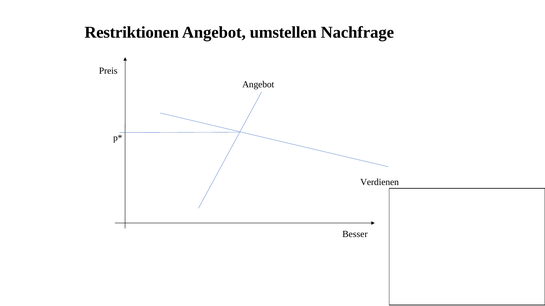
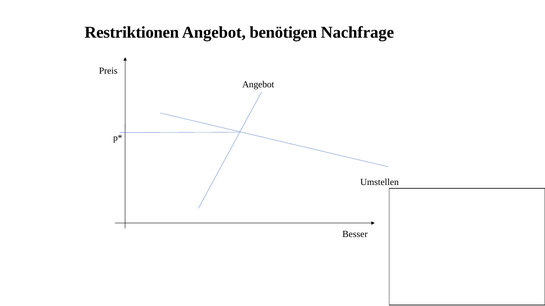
umstellen: umstellen -> benötigen
Verdienen: Verdienen -> Umstellen
